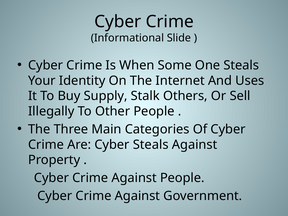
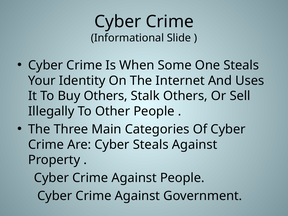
Buy Supply: Supply -> Others
